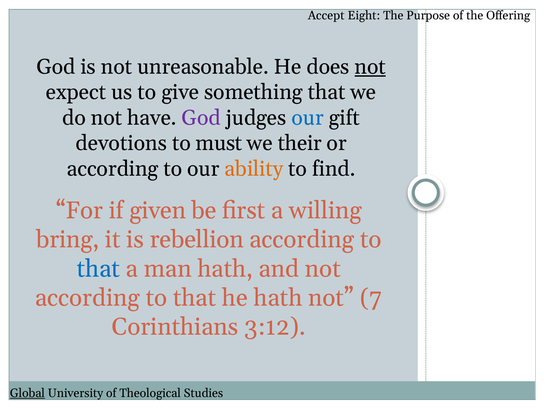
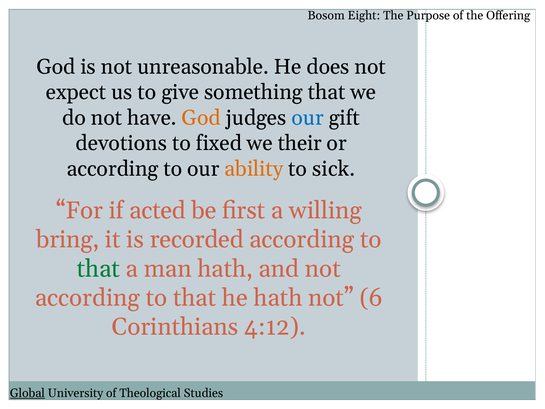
Accept: Accept -> Bosom
not at (370, 67) underline: present -> none
God at (201, 118) colour: purple -> orange
must: must -> fixed
find: find -> sick
given: given -> acted
rebellion: rebellion -> recorded
that at (98, 269) colour: blue -> green
7: 7 -> 6
3:12: 3:12 -> 4:12
